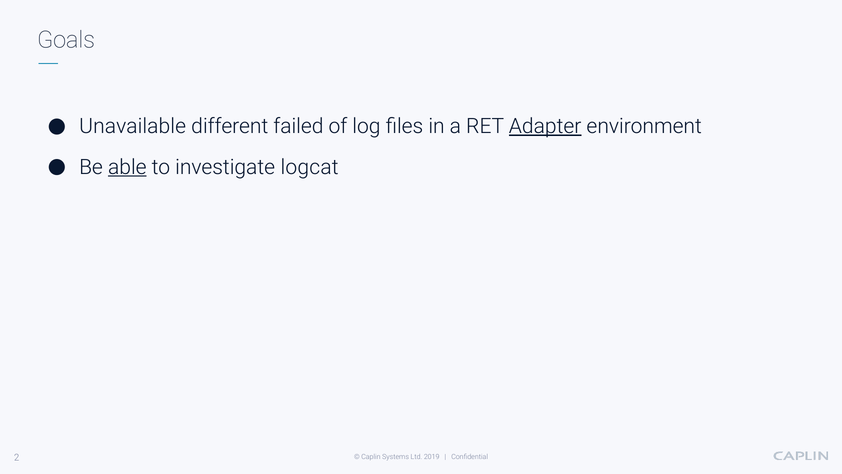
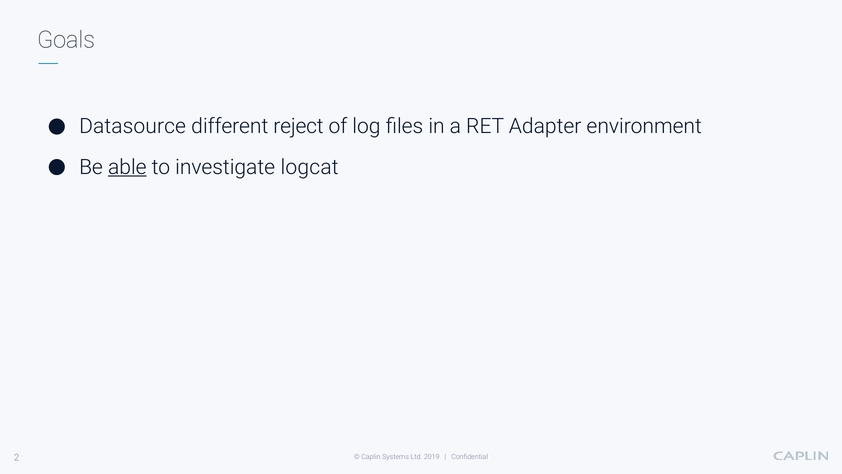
Unavailable: Unavailable -> Datasource
failed: failed -> reject
Adapter underline: present -> none
